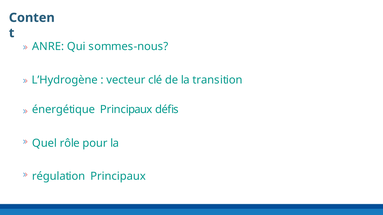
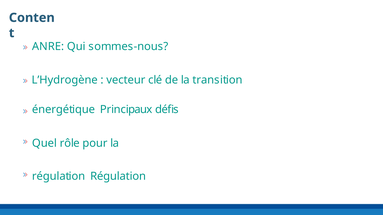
régulation Principaux: Principaux -> Régulation
